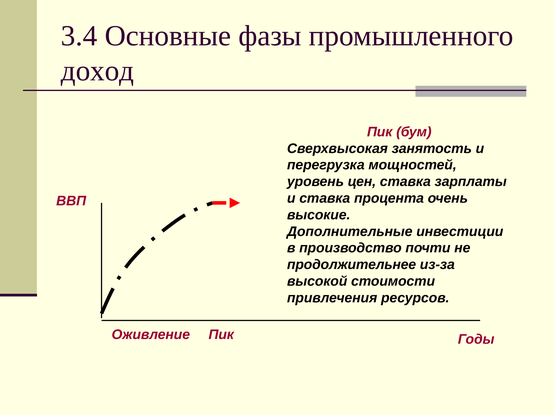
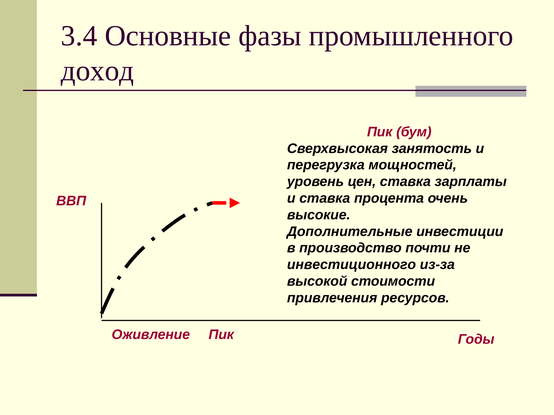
продолжительнее: продолжительнее -> инвестиционного
